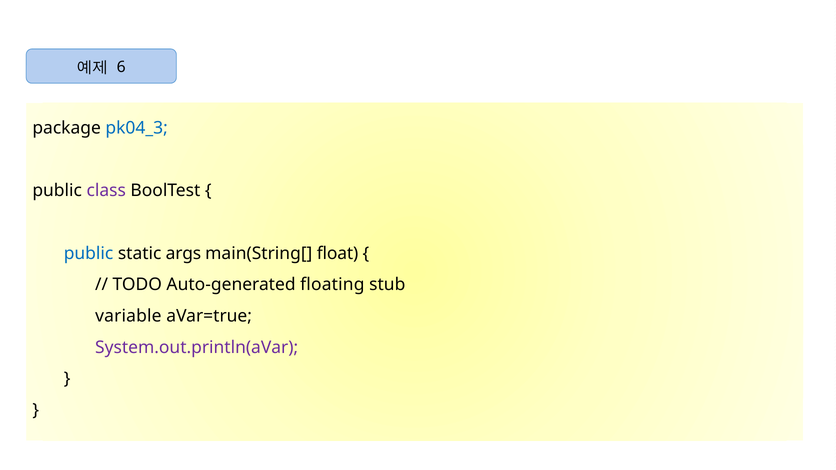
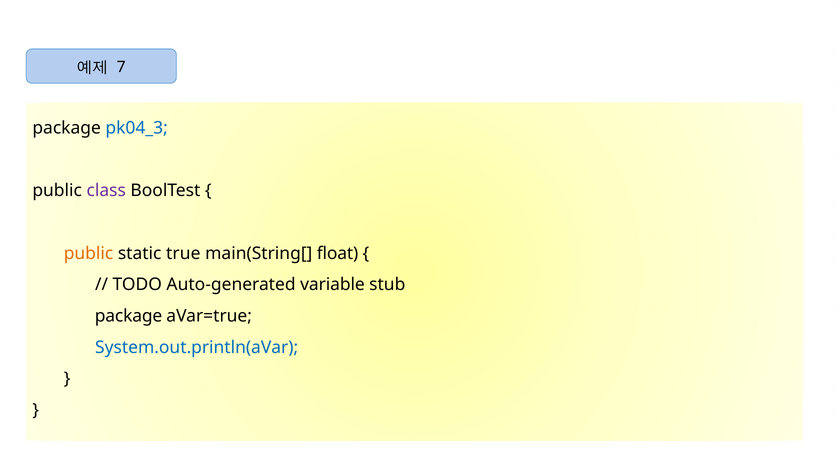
6: 6 -> 7
public at (89, 253) colour: blue -> orange
args: args -> true
floating: floating -> variable
variable at (128, 316): variable -> package
System.out.println(aVar colour: purple -> blue
